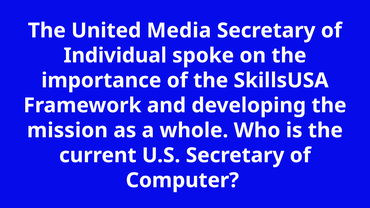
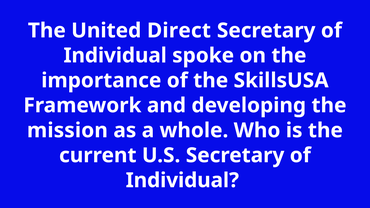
Media: Media -> Direct
Computer at (182, 180): Computer -> Individual
